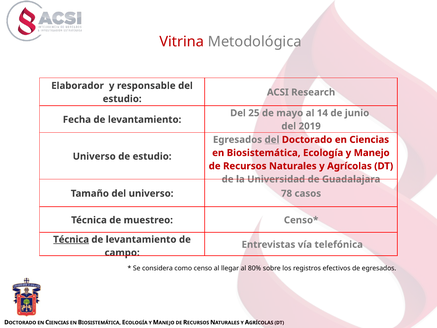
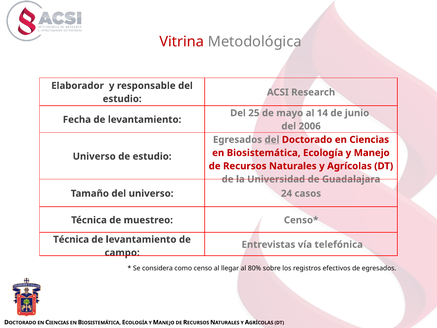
2019: 2019 -> 2006
78: 78 -> 24
Técnica at (71, 239) underline: present -> none
